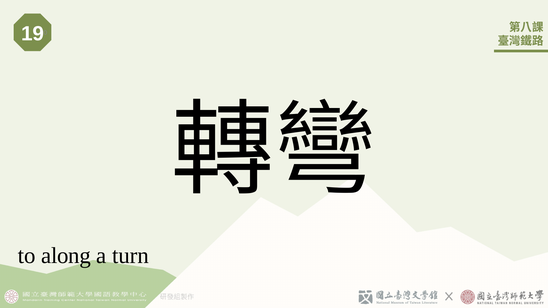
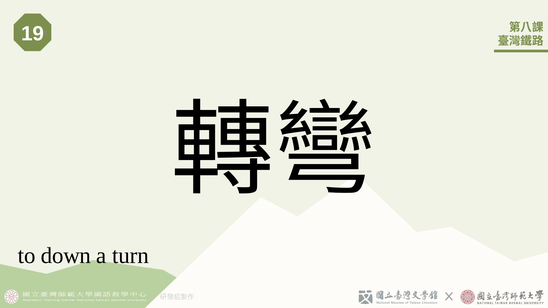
along: along -> down
